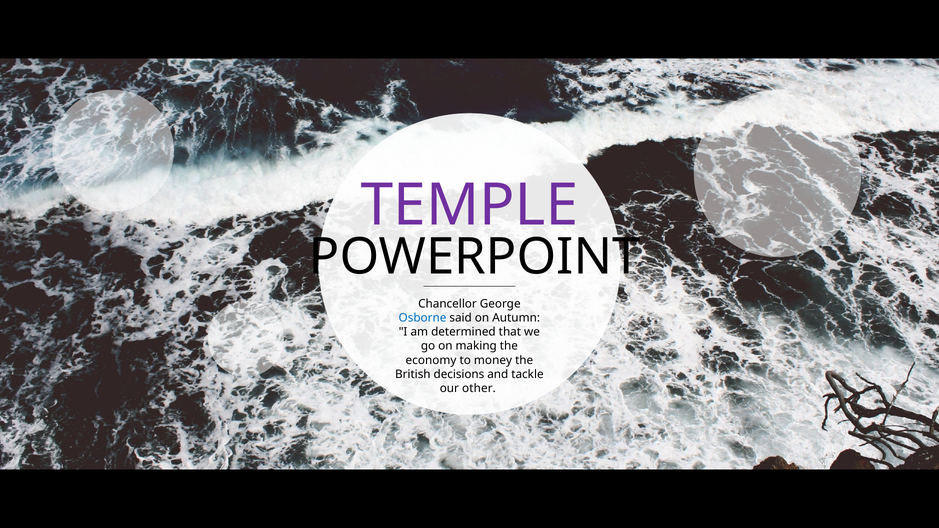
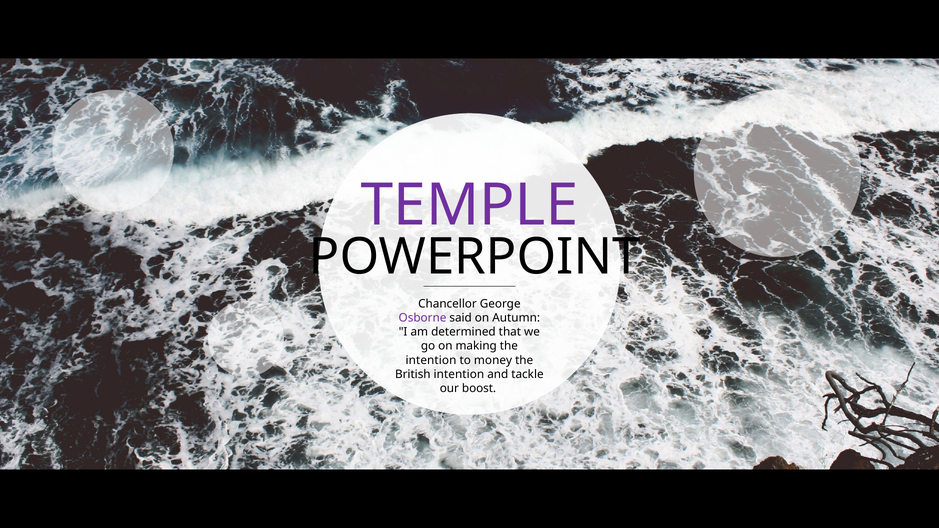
Osborne colour: blue -> purple
economy at (431, 360): economy -> intention
British decisions: decisions -> intention
other: other -> boost
